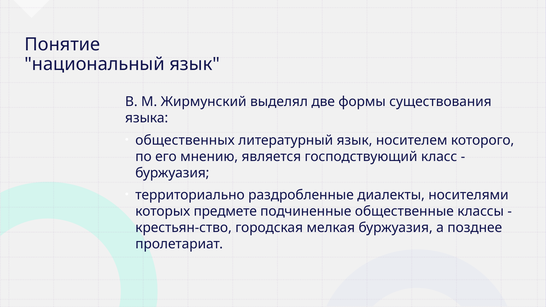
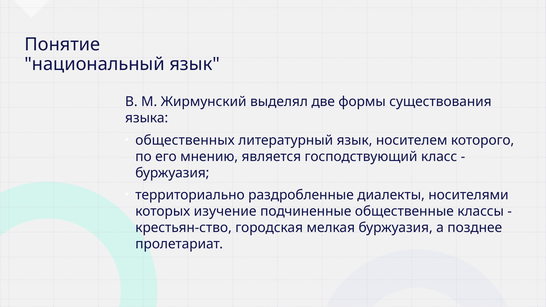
предмете: предмете -> изучение
